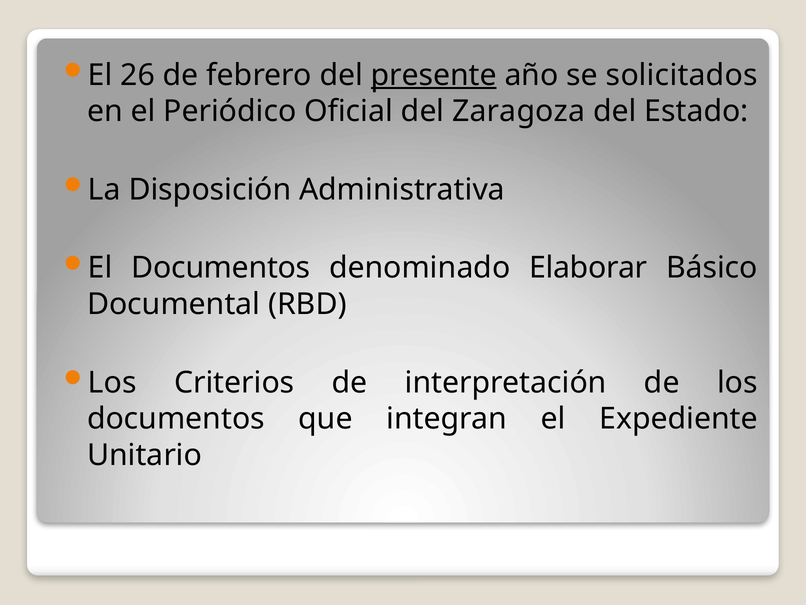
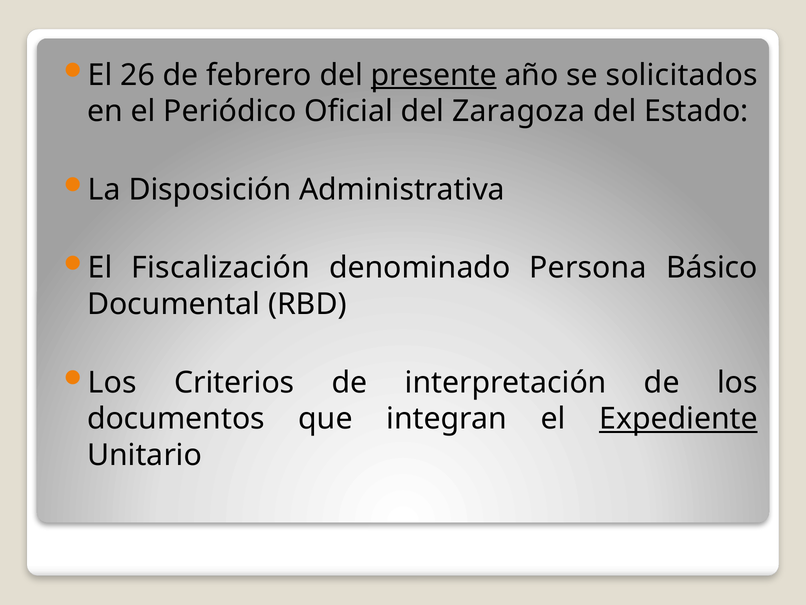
El Documentos: Documentos -> Fiscalización
Elaborar: Elaborar -> Persona
Expediente underline: none -> present
